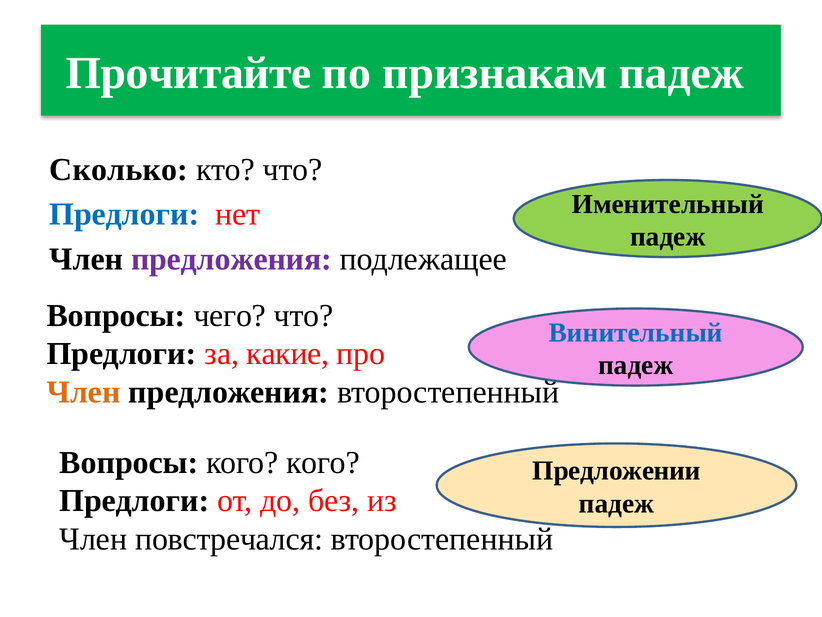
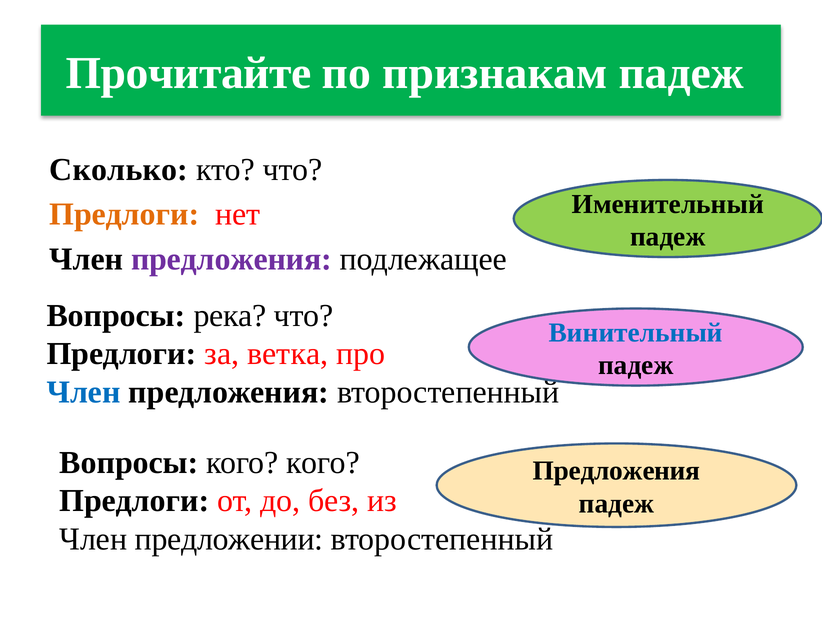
Предлоги at (124, 214) colour: blue -> orange
чего: чего -> река
какие: какие -> ветка
Член at (84, 392) colour: orange -> blue
Предложении at (617, 470): Предложении -> Предложения
повстречался: повстречался -> предложении
